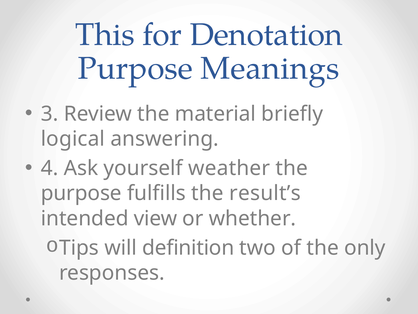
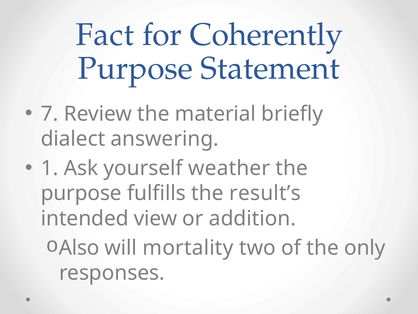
This: This -> Fact
Denotation: Denotation -> Coherently
Meanings: Meanings -> Statement
3: 3 -> 7
logical: logical -> dialect
4: 4 -> 1
whether: whether -> addition
Tips: Tips -> Also
definition: definition -> mortality
